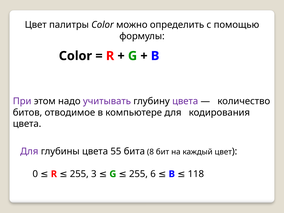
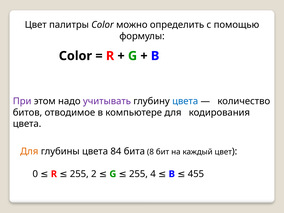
цвета at (185, 101) colour: purple -> blue
Для at (29, 151) colour: purple -> orange
55: 55 -> 84
6: 6 -> 4
118: 118 -> 455
3: 3 -> 2
